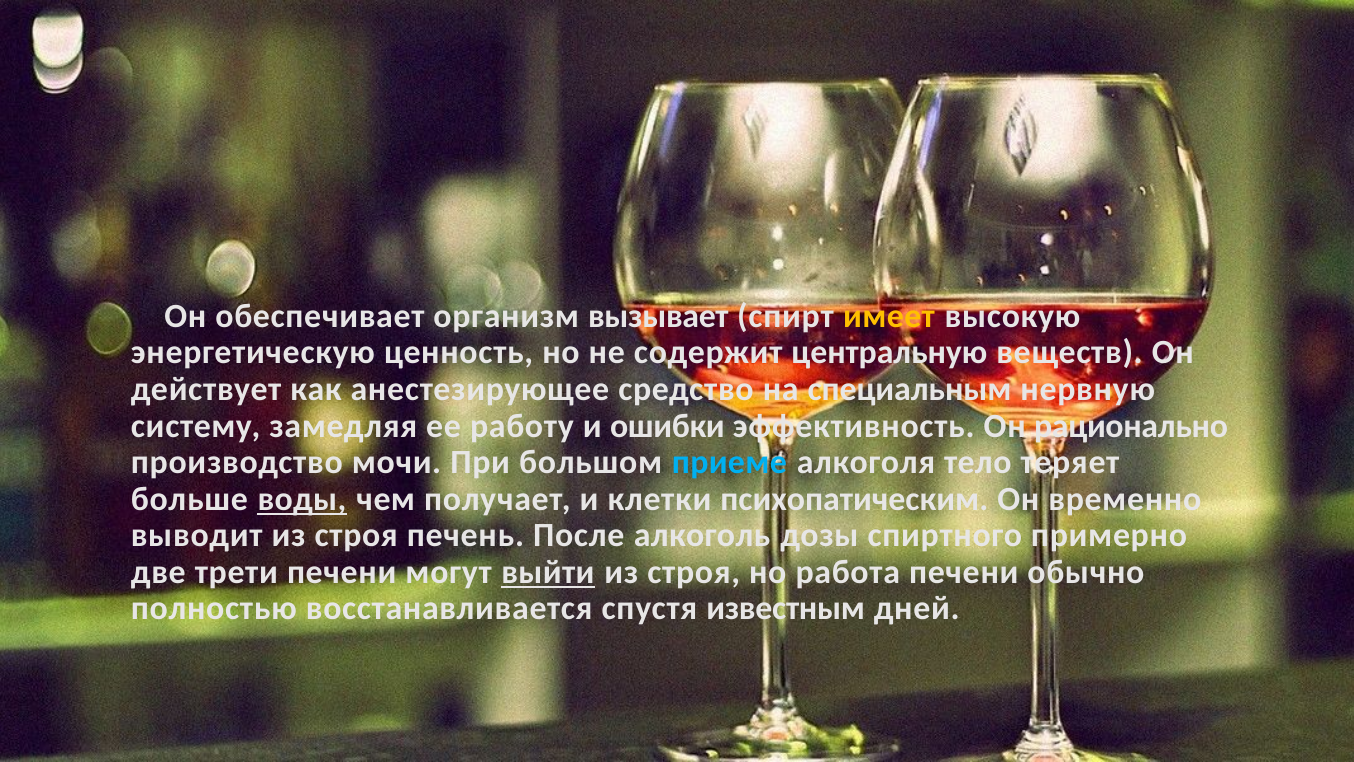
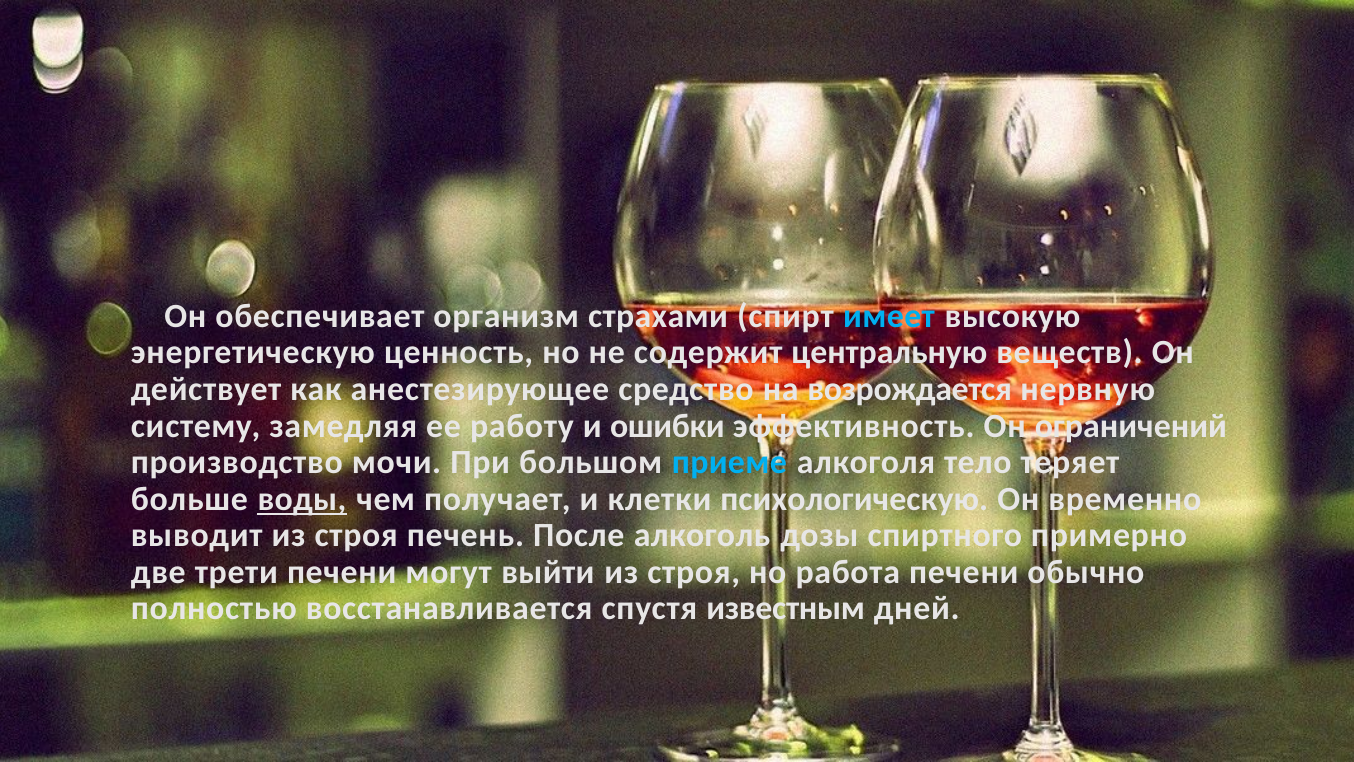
вызывает: вызывает -> страхами
имеет colour: yellow -> light blue
специальным: специальным -> возрождается
рационально: рационально -> ограничений
психопатическим: психопатическим -> психологическую
выйти underline: present -> none
